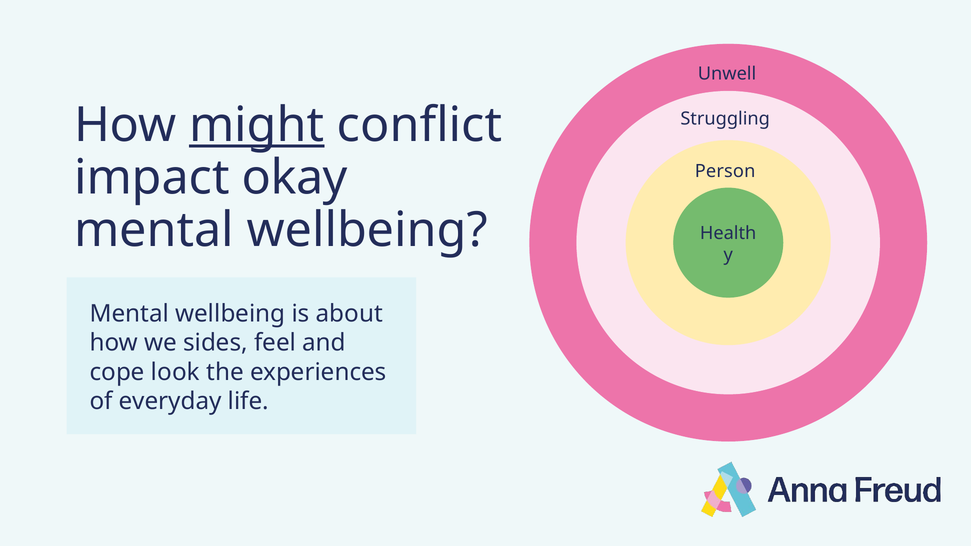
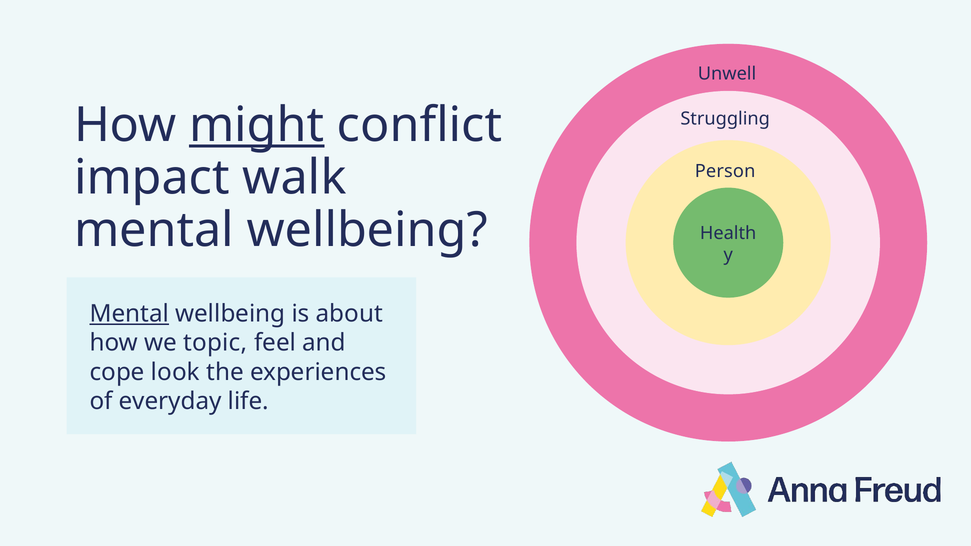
okay: okay -> walk
Mental at (129, 314) underline: none -> present
sides: sides -> topic
